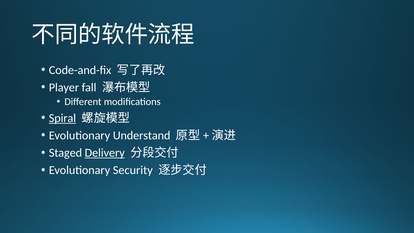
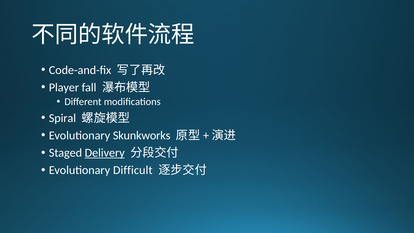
Spiral underline: present -> none
Understand: Understand -> Skunkworks
Security: Security -> Difficult
